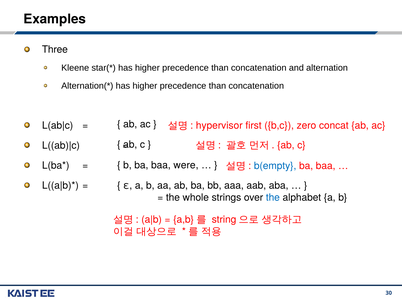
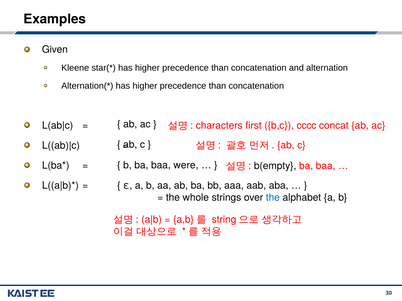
Three: Three -> Given
hypervisor: hypervisor -> characters
zero: zero -> cccc
b(empty colour: blue -> black
